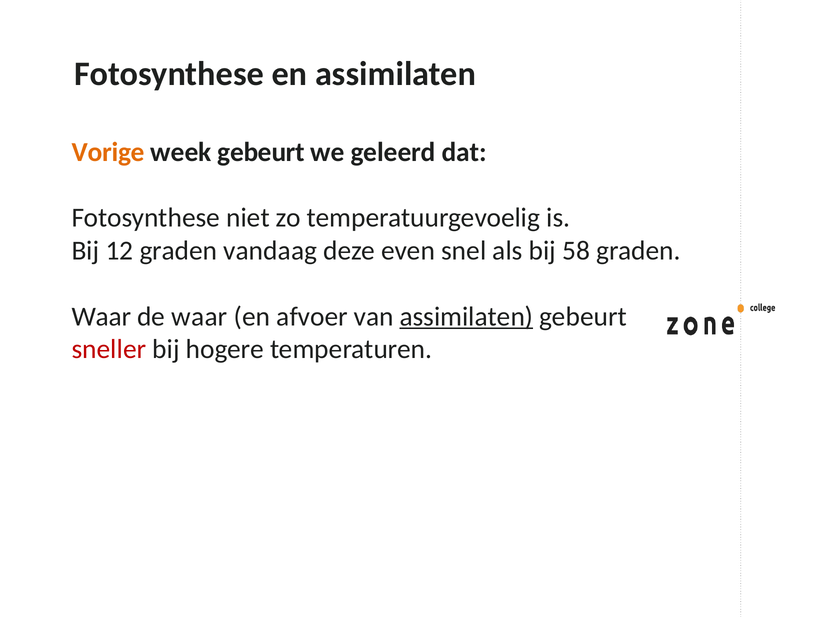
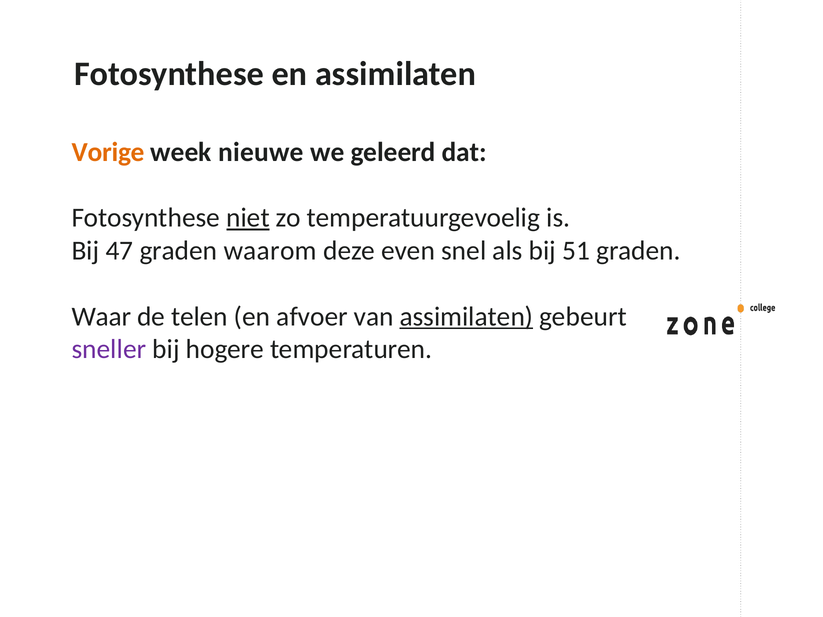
week gebeurt: gebeurt -> nieuwe
niet underline: none -> present
12: 12 -> 47
vandaag: vandaag -> waarom
58: 58 -> 51
de waar: waar -> telen
sneller colour: red -> purple
